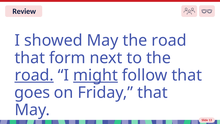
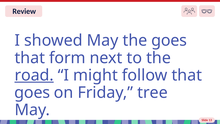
May the road: road -> goes
might underline: present -> none
Friday that: that -> tree
